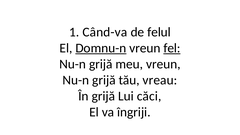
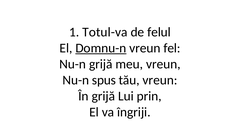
Când-va: Când-va -> Totul-va
fel underline: present -> none
grijă at (104, 80): grijă -> spus
tău vreau: vreau -> vreun
căci: căci -> prin
